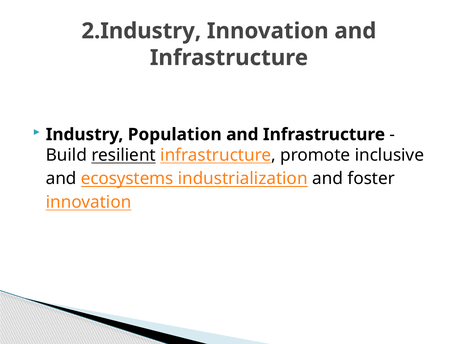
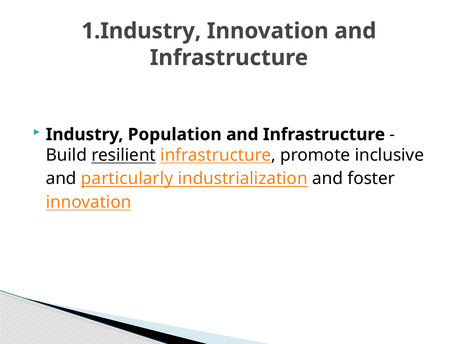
2.Industry: 2.Industry -> 1.Industry
ecosystems: ecosystems -> particularly
